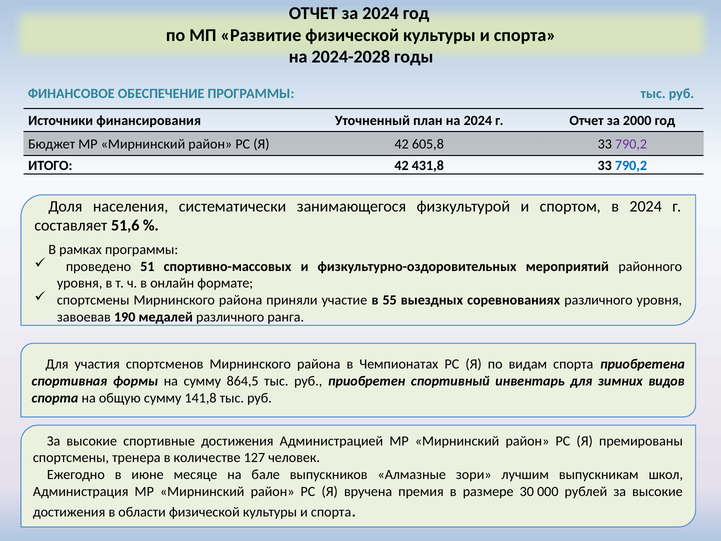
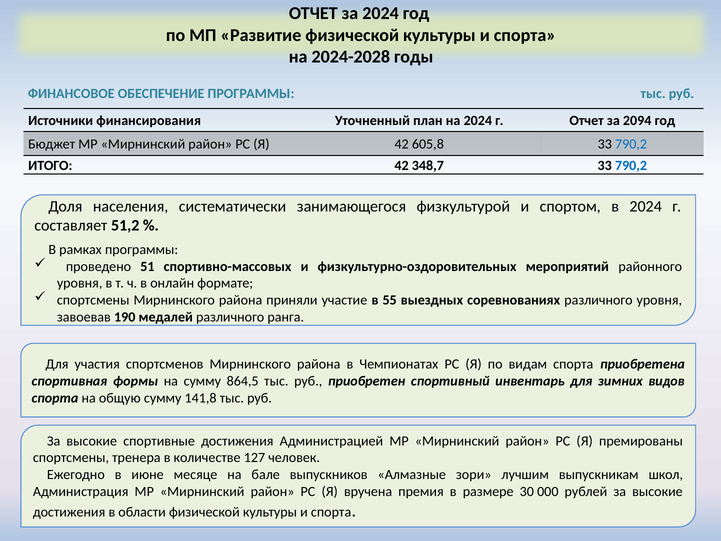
2000: 2000 -> 2094
790,2 at (631, 144) colour: purple -> blue
431,8: 431,8 -> 348,7
51,6: 51,6 -> 51,2
